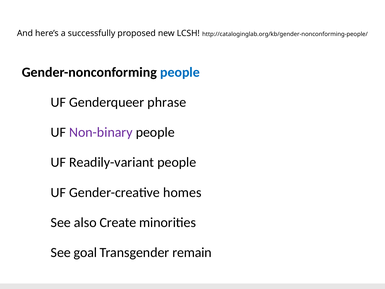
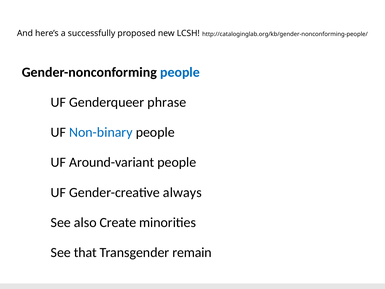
Non-binary colour: purple -> blue
Readily-variant: Readily-variant -> Around-variant
homes: homes -> always
goal: goal -> that
